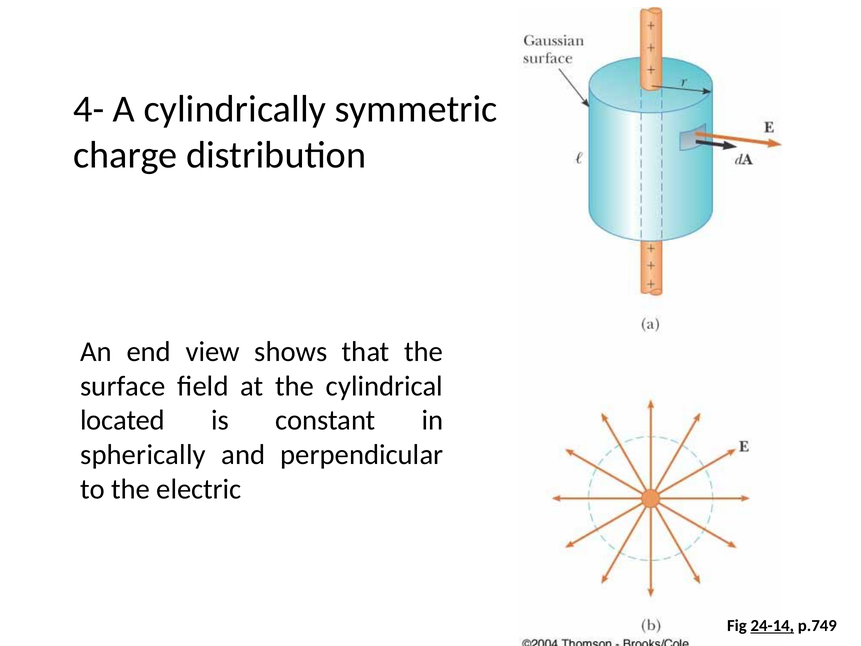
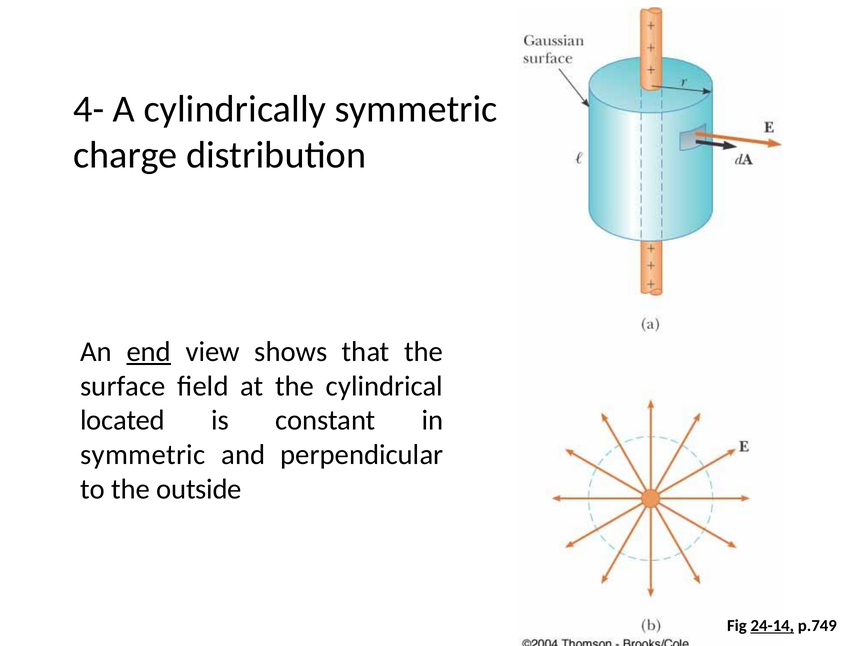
end underline: none -> present
spherically at (143, 455): spherically -> symmetric
electric: electric -> outside
